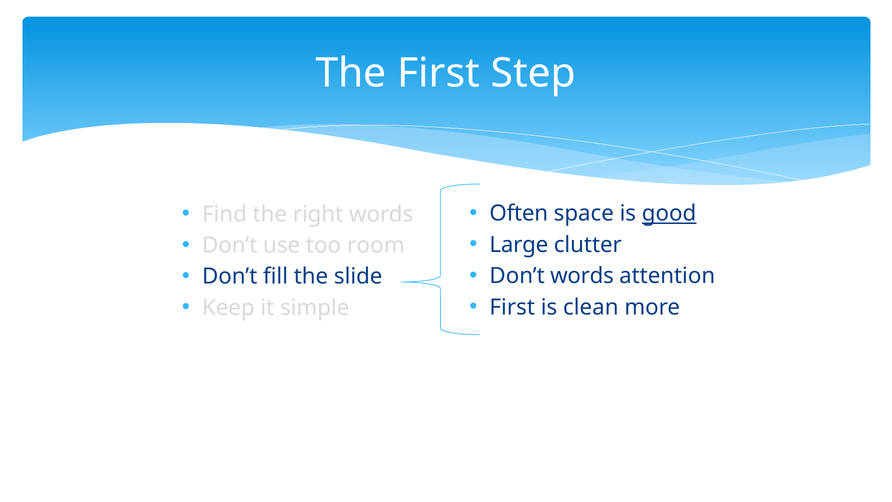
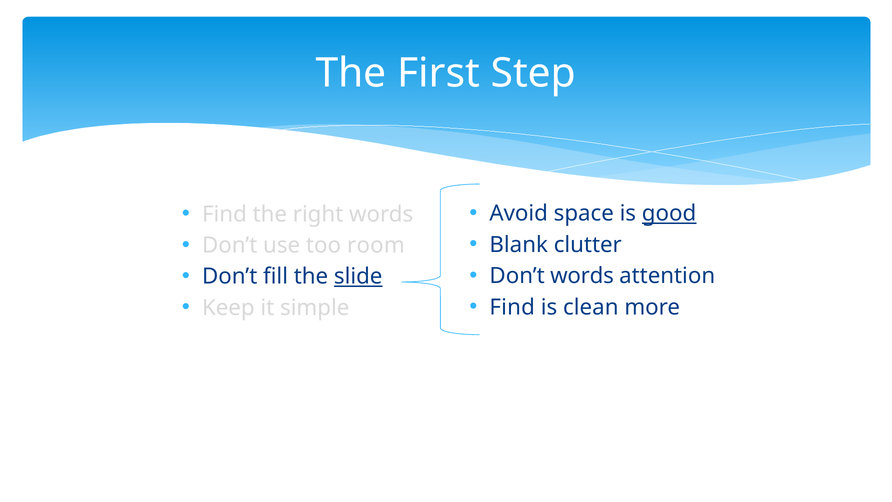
Often: Often -> Avoid
Large: Large -> Blank
slide underline: none -> present
First at (512, 307): First -> Find
